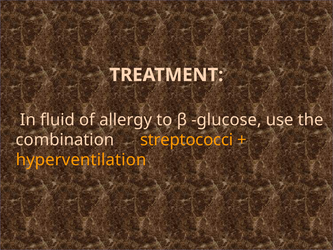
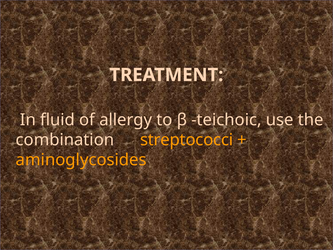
glucose: glucose -> teichoic
hyperventilation: hyperventilation -> aminoglycosides
